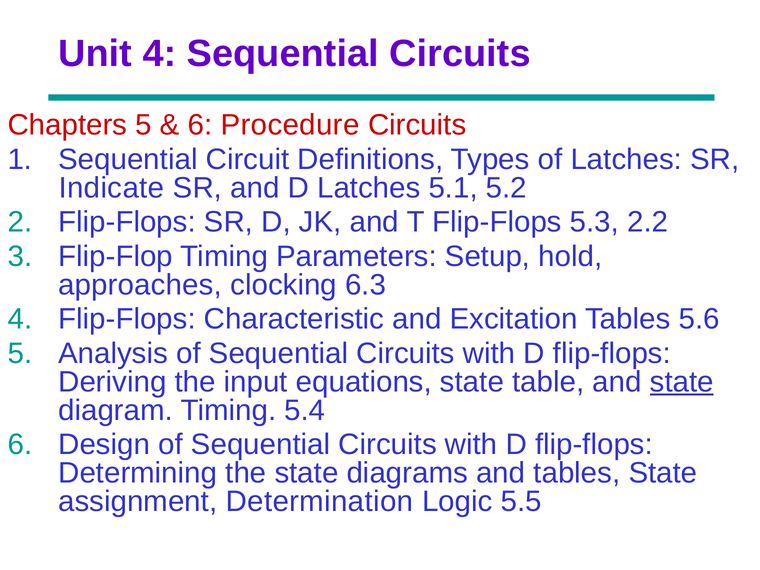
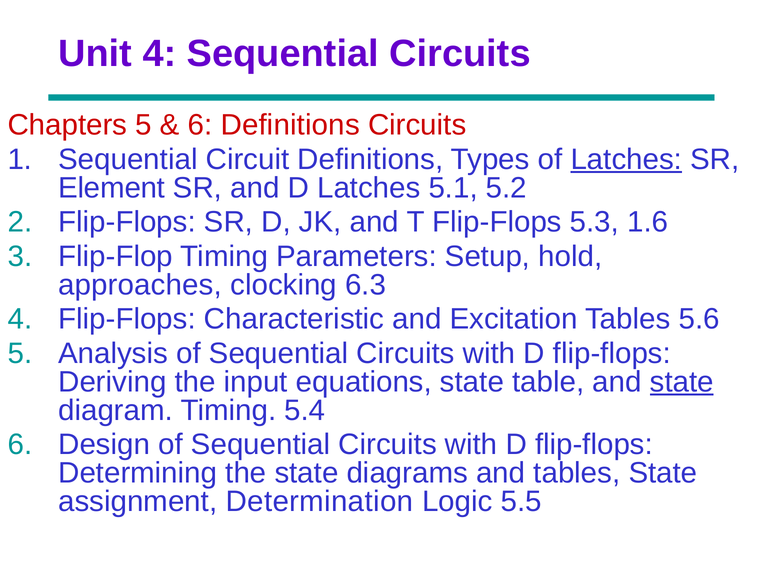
6 Procedure: Procedure -> Definitions
Latches at (626, 159) underline: none -> present
Indicate: Indicate -> Element
2.2: 2.2 -> 1.6
